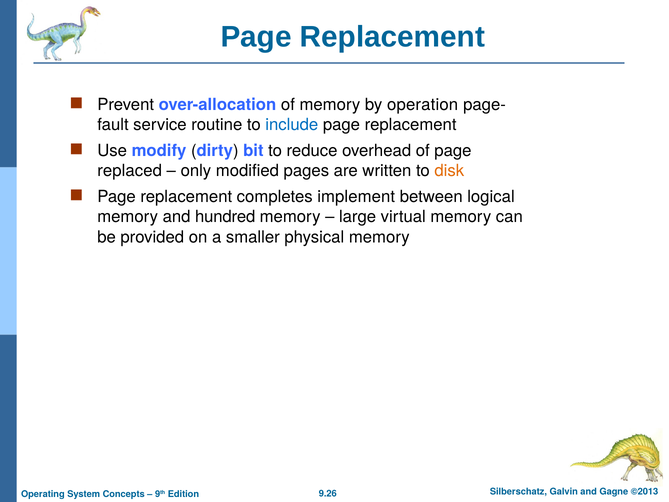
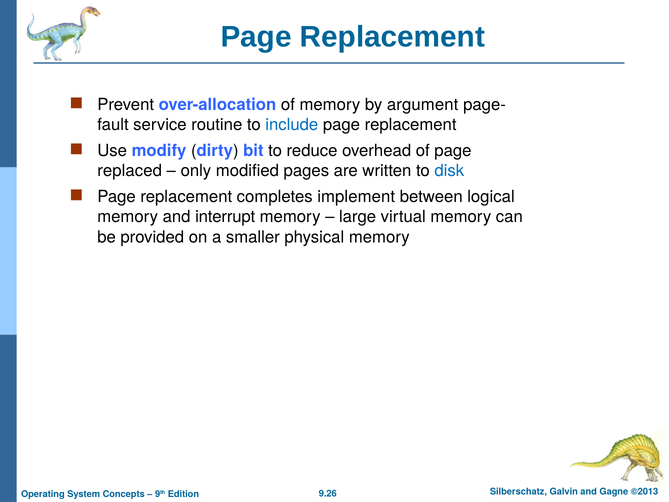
operation: operation -> argument
disk colour: orange -> blue
hundred: hundred -> interrupt
